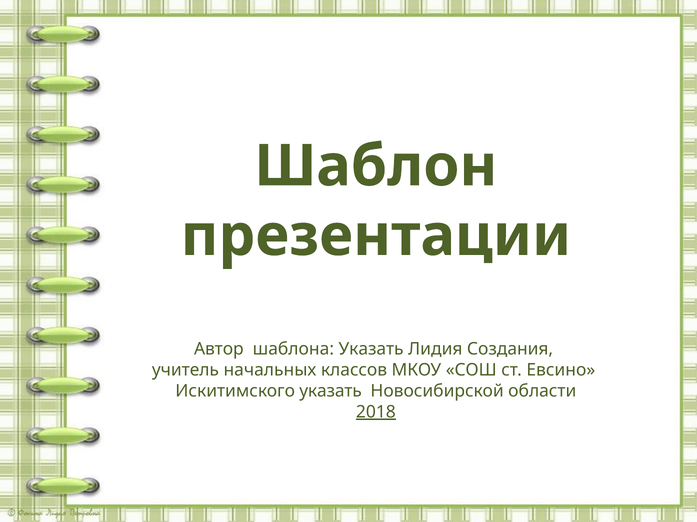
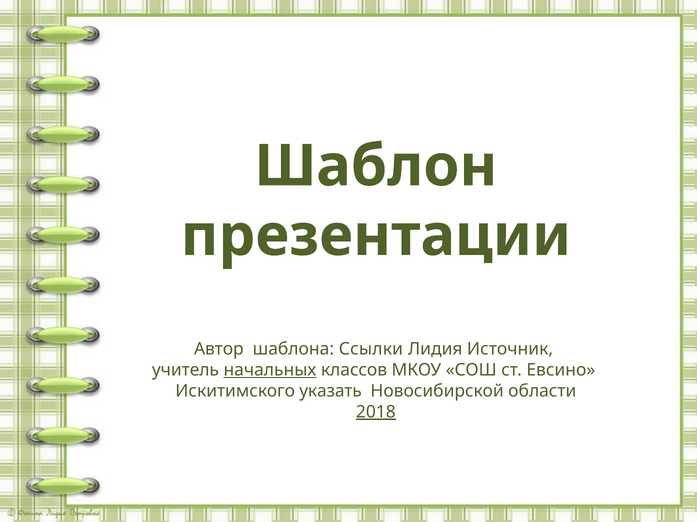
шаблона Указать: Указать -> Ссылки
Создания: Создания -> Источник
начальных underline: none -> present
